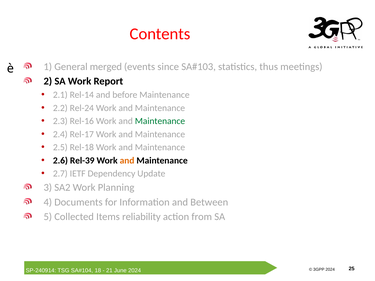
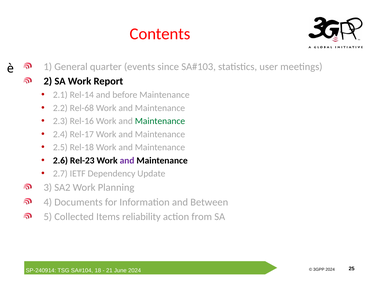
merged: merged -> quarter
thus: thus -> user
Rel-24: Rel-24 -> Rel-68
Rel-39: Rel-39 -> Rel-23
and at (127, 161) colour: orange -> purple
